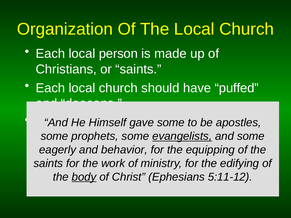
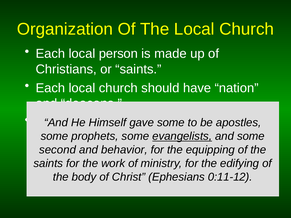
puffed: puffed -> nation
eagerly: eagerly -> second
body underline: present -> none
5:11-12: 5:11-12 -> 0:11-12
